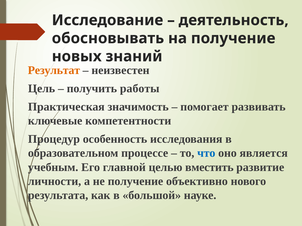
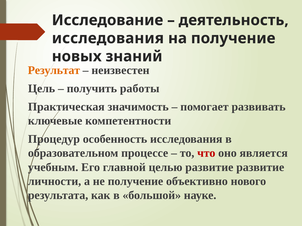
обосновывать at (108, 38): обосновывать -> исследования
что colour: blue -> red
целью вместить: вместить -> развитие
